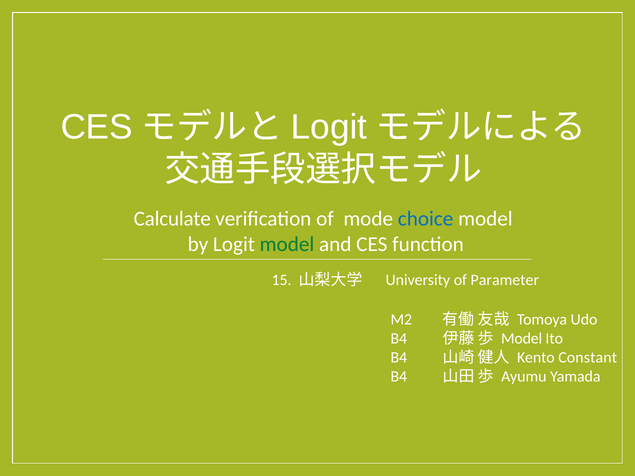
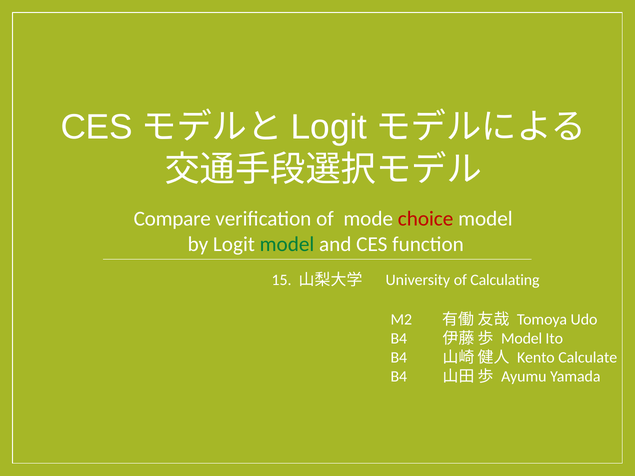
Calculate: Calculate -> Compare
choice colour: blue -> red
Parameter: Parameter -> Calculating
Constant: Constant -> Calculate
